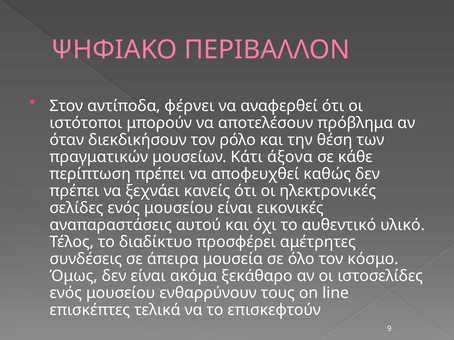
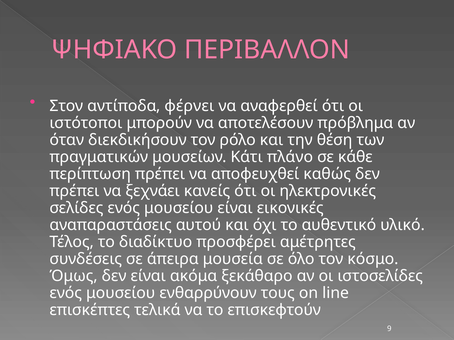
άξονα: άξονα -> πλάνο
